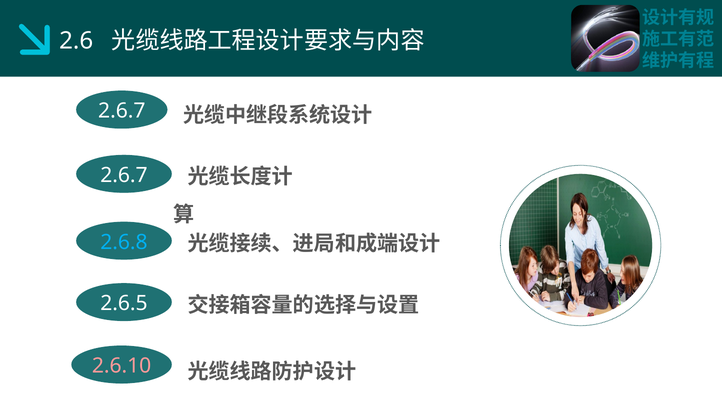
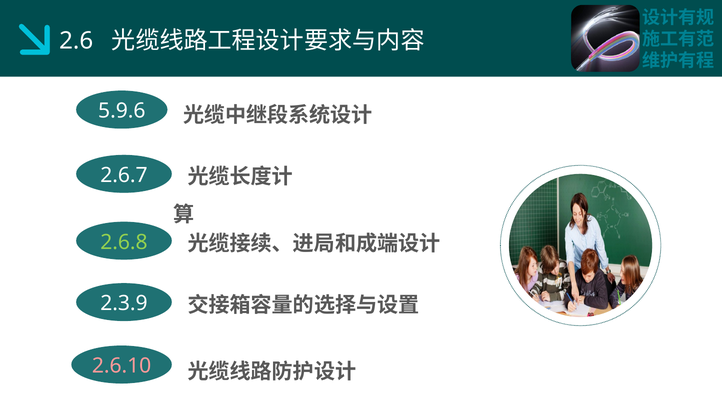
2.6.7 at (122, 111): 2.6.7 -> 5.9.6
2.6.8 colour: light blue -> light green
2.6.5: 2.6.5 -> 2.3.9
